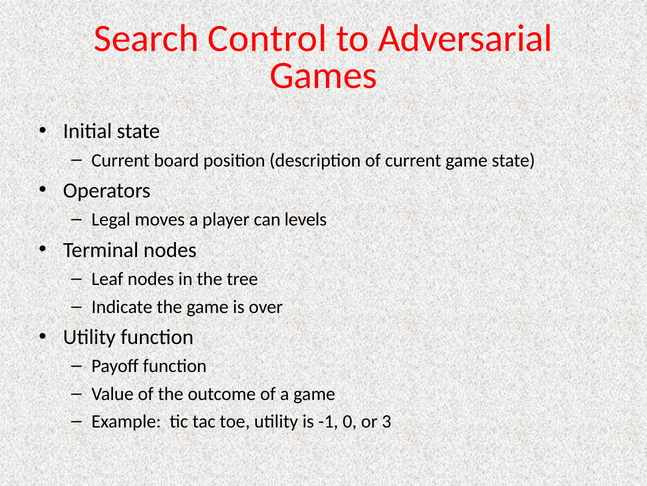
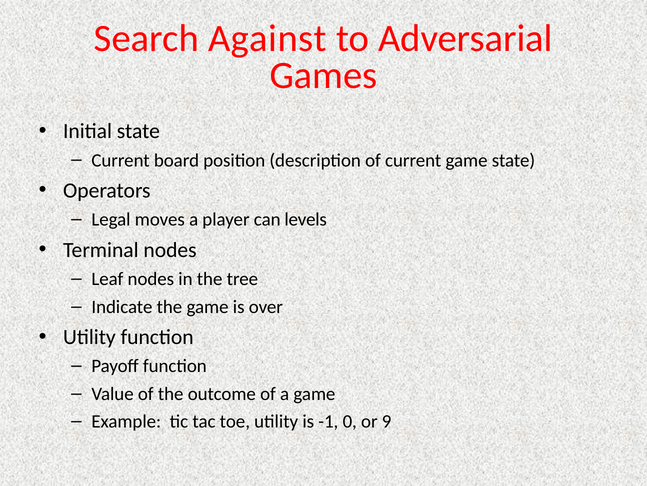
Control: Control -> Against
3: 3 -> 9
